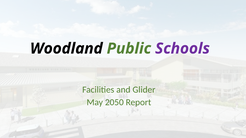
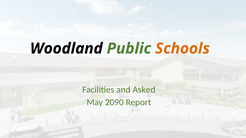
Schools colour: purple -> orange
Glider: Glider -> Asked
2050: 2050 -> 2090
